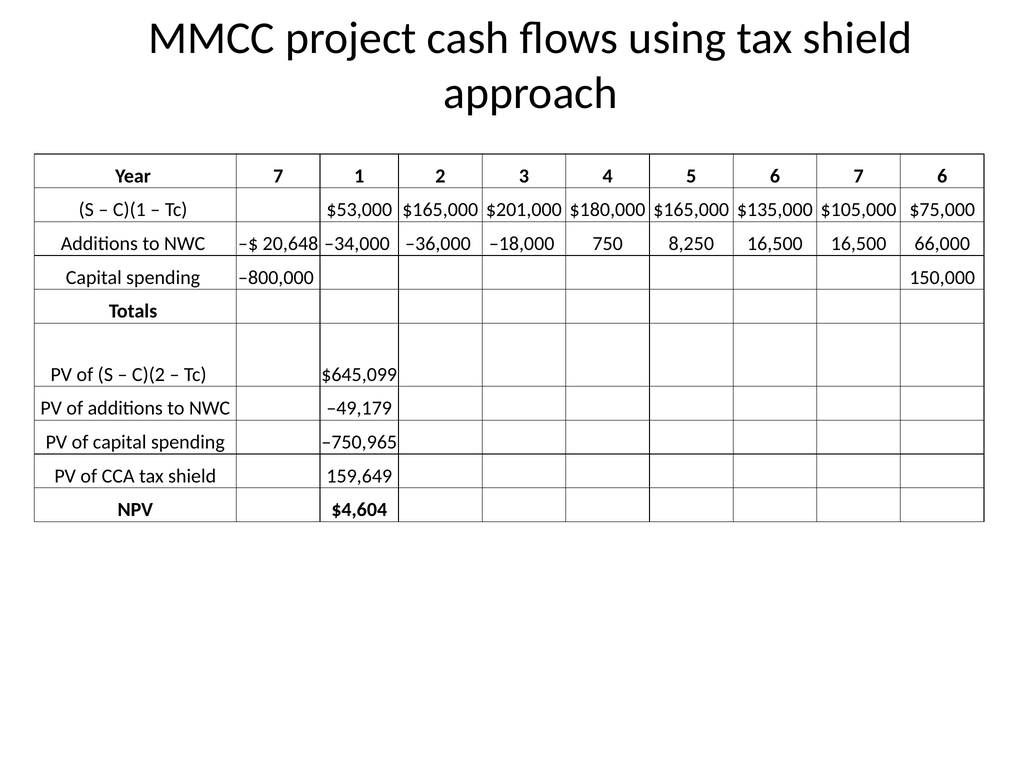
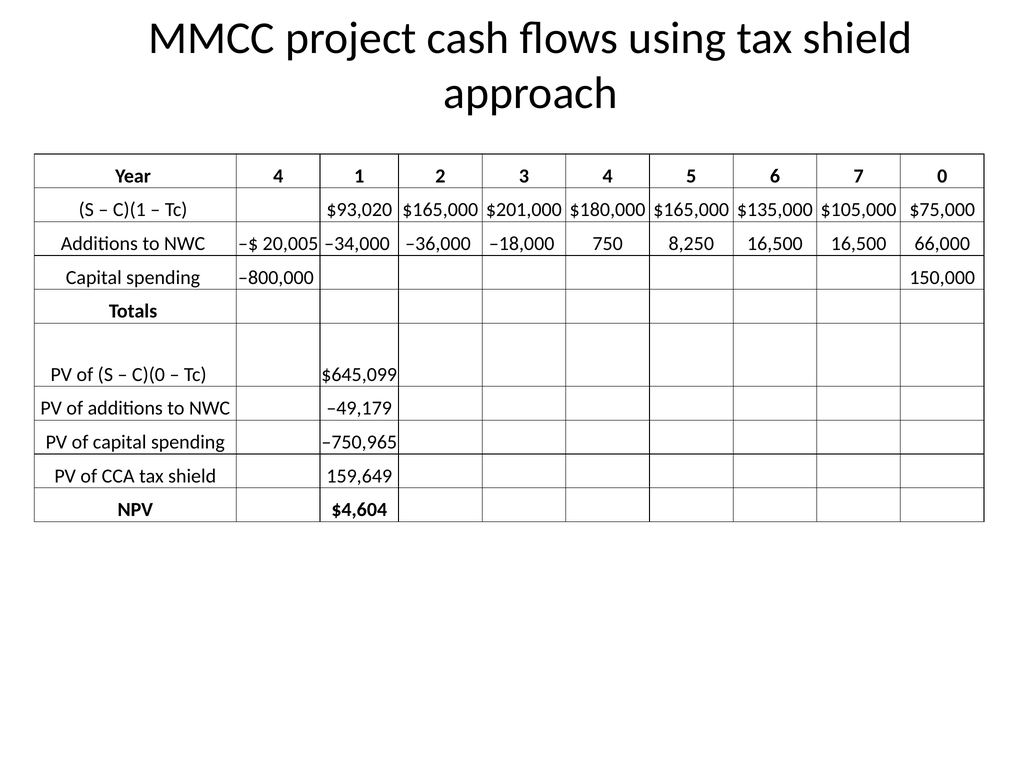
Year 7: 7 -> 4
7 6: 6 -> 0
$53,000: $53,000 -> $93,020
20,648: 20,648 -> 20,005
C)(2: C)(2 -> C)(0
